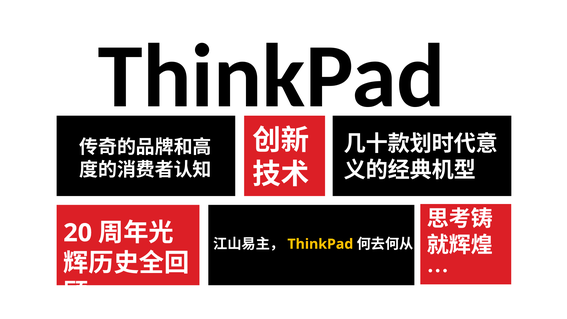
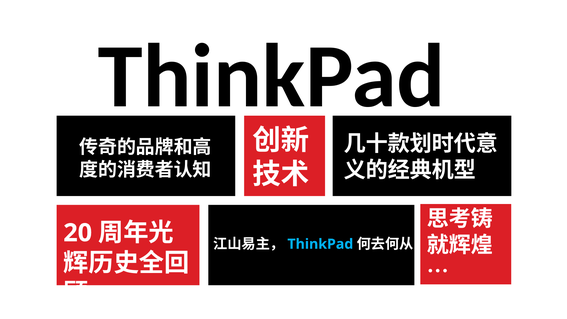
ThinkPad at (320, 244) colour: yellow -> light blue
